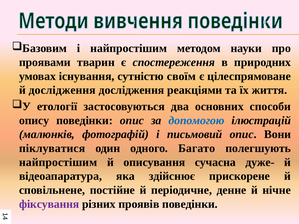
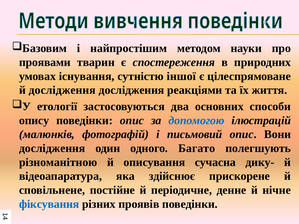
своїм: своїм -> іншої
піклуватися at (52, 148): піклуватися -> дослідження
найпростішим at (58, 162): найпростішим -> різноманітною
дуже-: дуже- -> дику-
фіксування colour: purple -> blue
